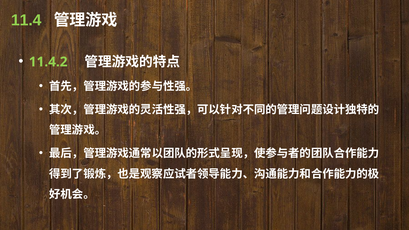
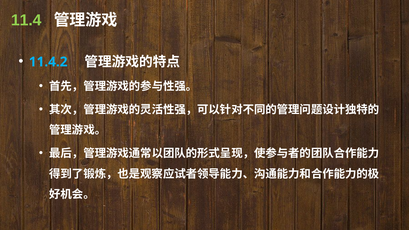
11.4.2 colour: light green -> light blue
